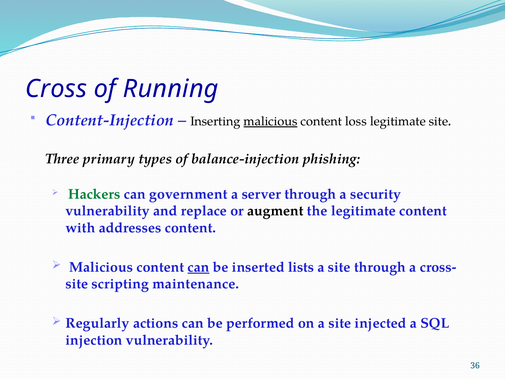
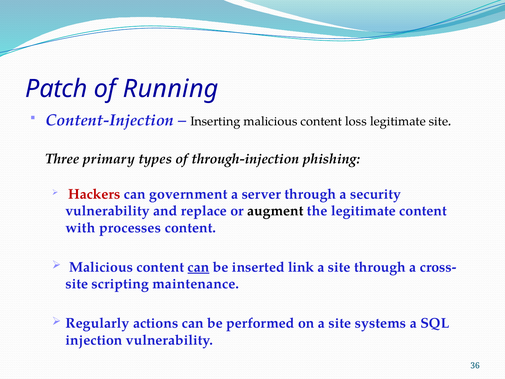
Cross: Cross -> Patch
malicious at (270, 121) underline: present -> none
balance-injection: balance-injection -> through-injection
Hackers colour: green -> red
addresses: addresses -> processes
lists: lists -> link
injected: injected -> systems
